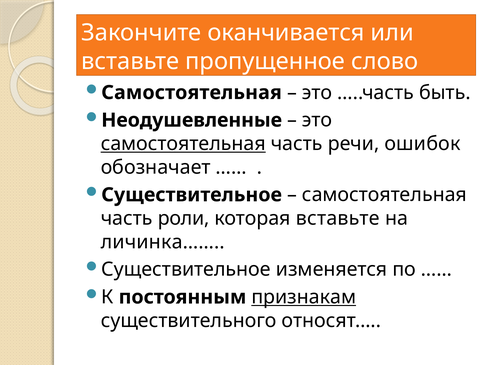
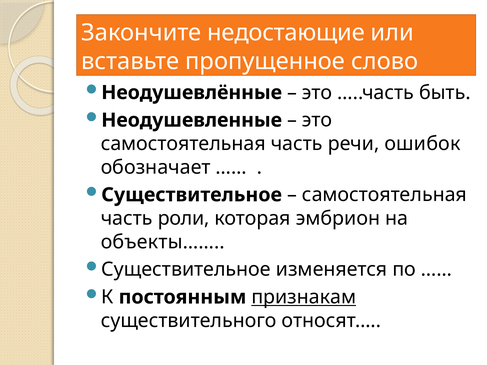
оканчивается: оканчивается -> недостающие
Самостоятельная at (192, 93): Самостоятельная -> Неодушевлённые
самостоятельная at (183, 144) underline: present -> none
которая вставьте: вставьте -> эмбрион
личинка……: личинка…… -> объекты……
